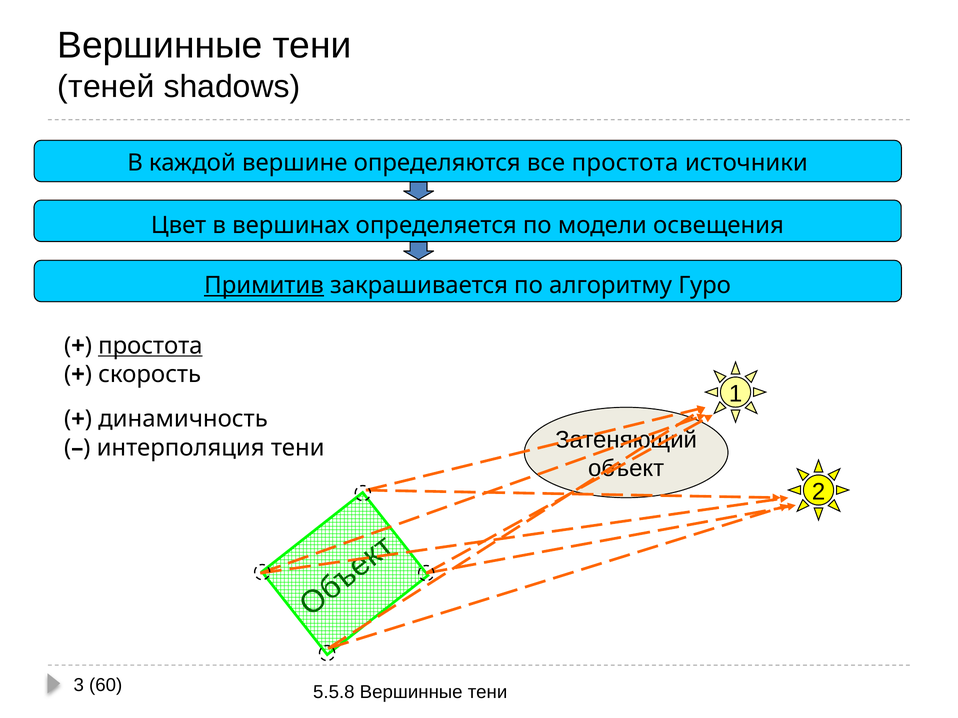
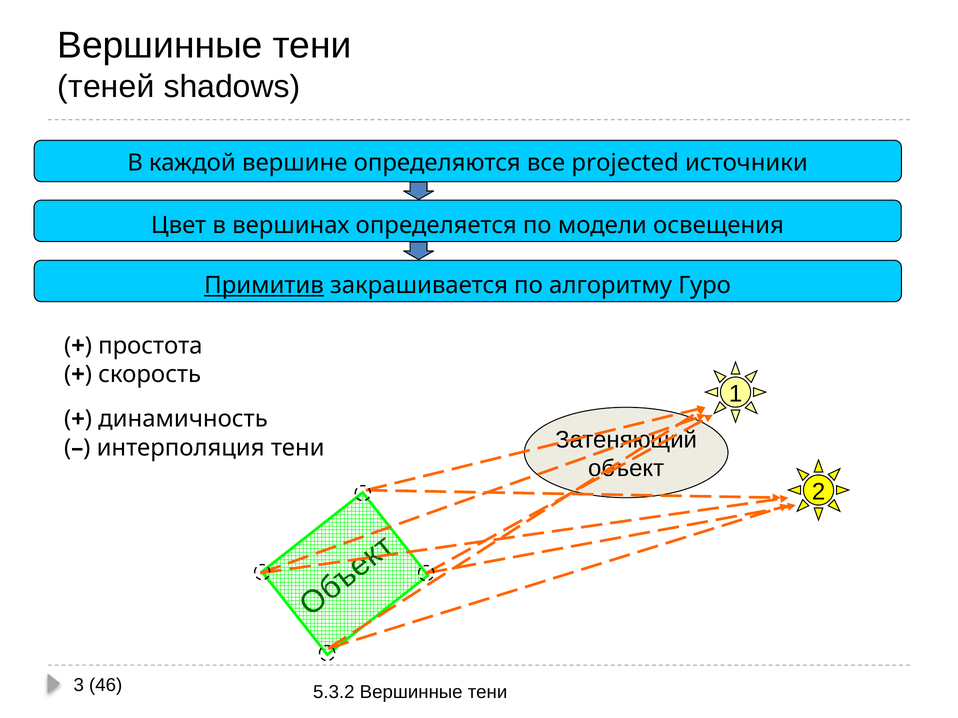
все простота: простота -> projected
простота at (150, 346) underline: present -> none
60: 60 -> 46
5.5.8: 5.5.8 -> 5.3.2
